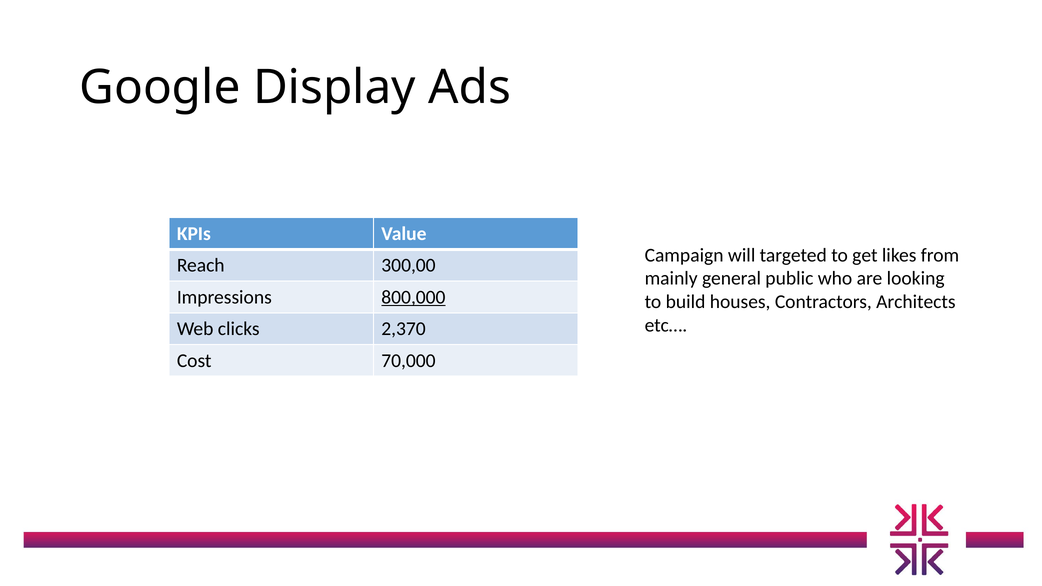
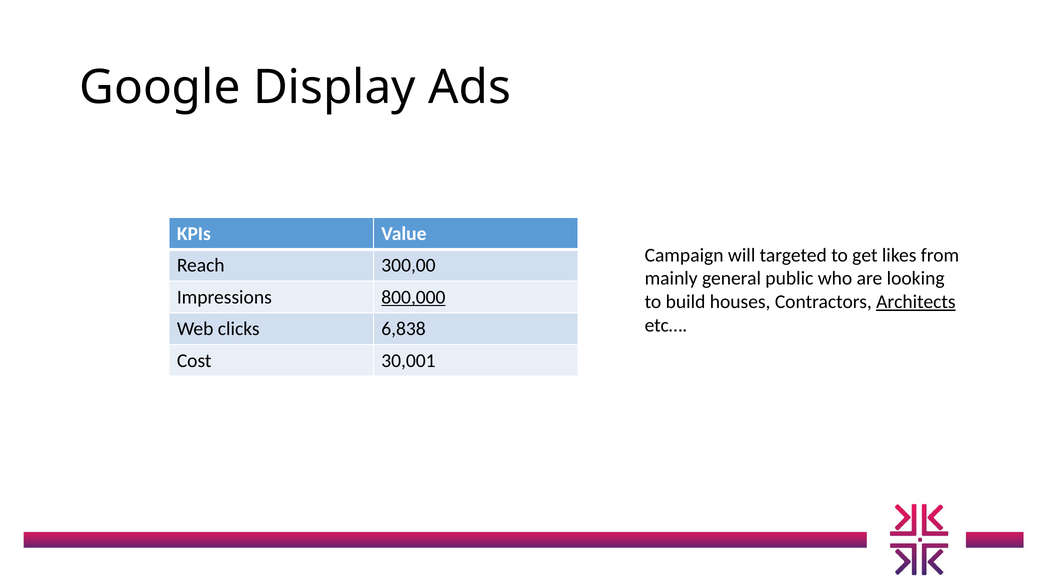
Architects underline: none -> present
2,370: 2,370 -> 6,838
70,000: 70,000 -> 30,001
